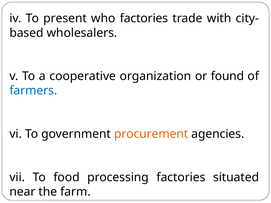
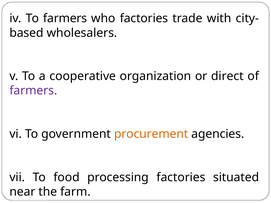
To present: present -> farmers
found: found -> direct
farmers at (33, 91) colour: blue -> purple
